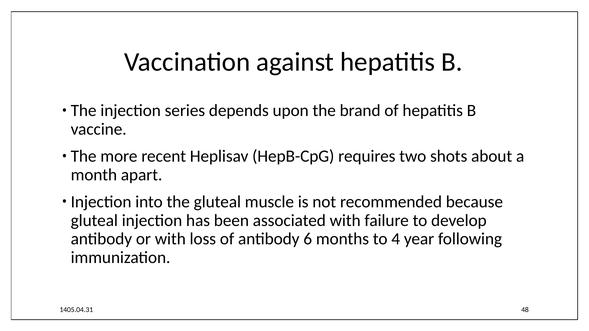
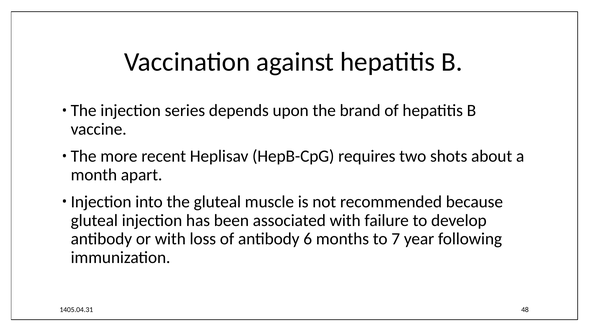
4: 4 -> 7
